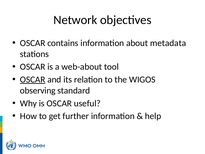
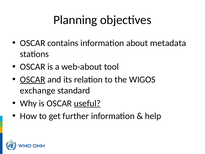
Network: Network -> Planning
observing: observing -> exchange
useful underline: none -> present
